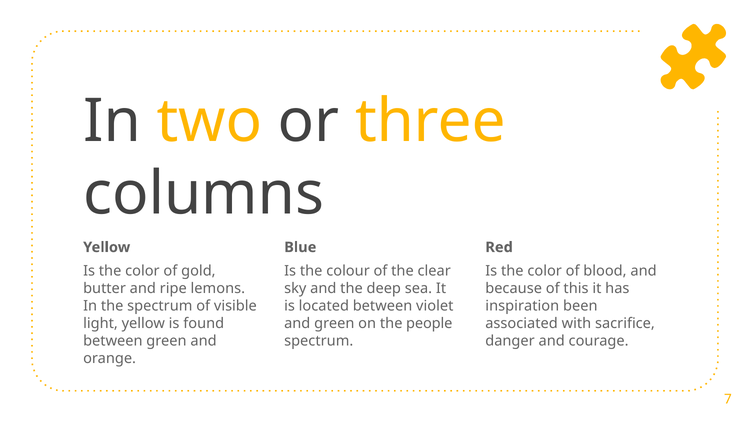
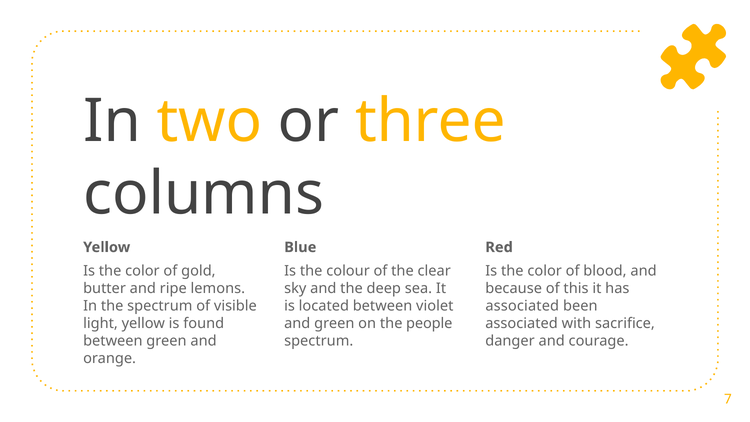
inspiration at (522, 306): inspiration -> associated
